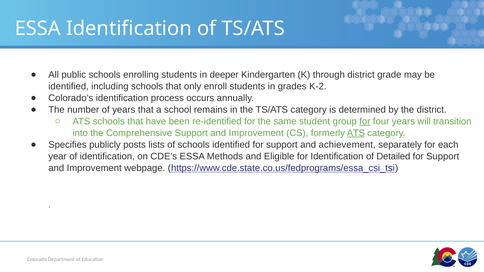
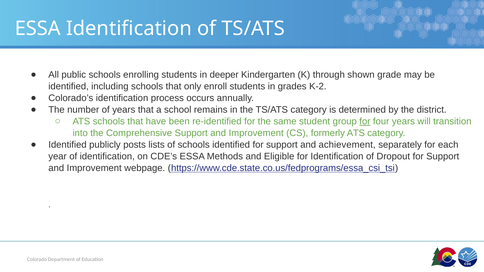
through district: district -> shown
ATS at (356, 133) underline: present -> none
Specifies at (67, 145): Specifies -> Identified
Detailed: Detailed -> Dropout
